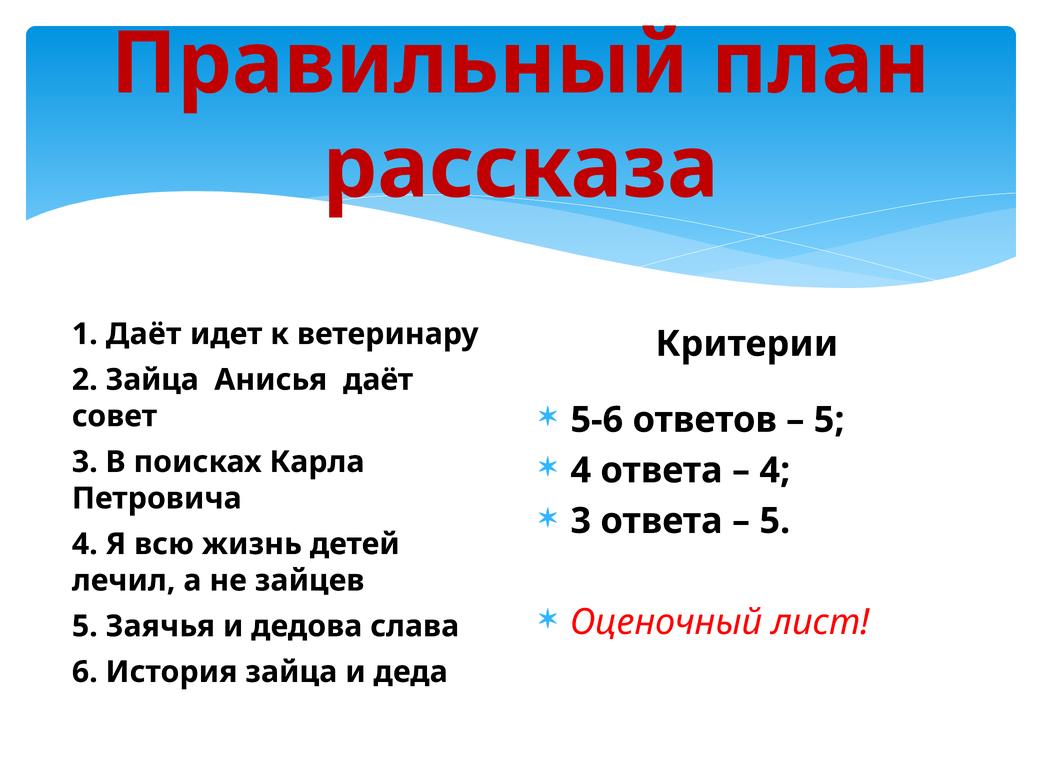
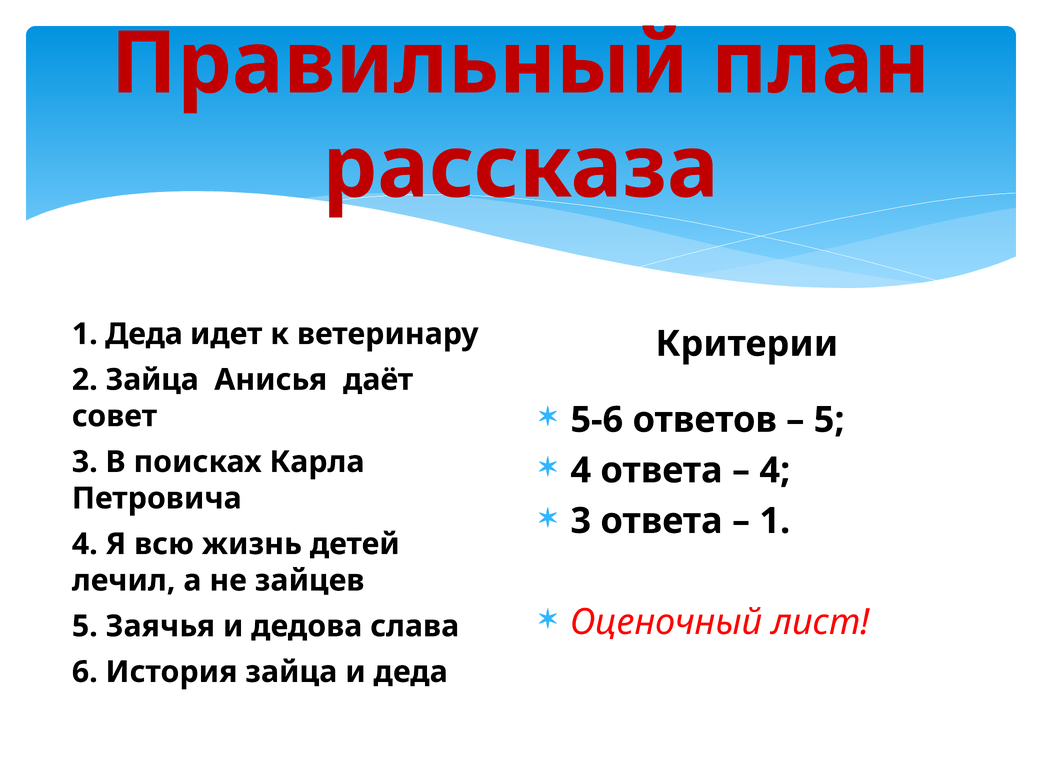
1 Даёт: Даёт -> Деда
5 at (775, 521): 5 -> 1
